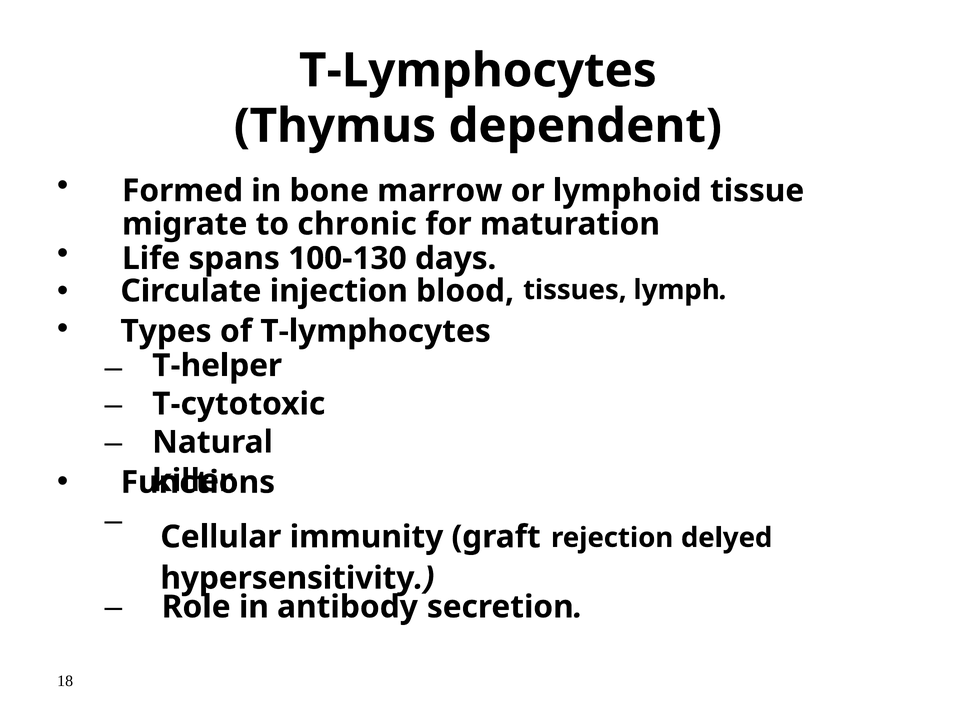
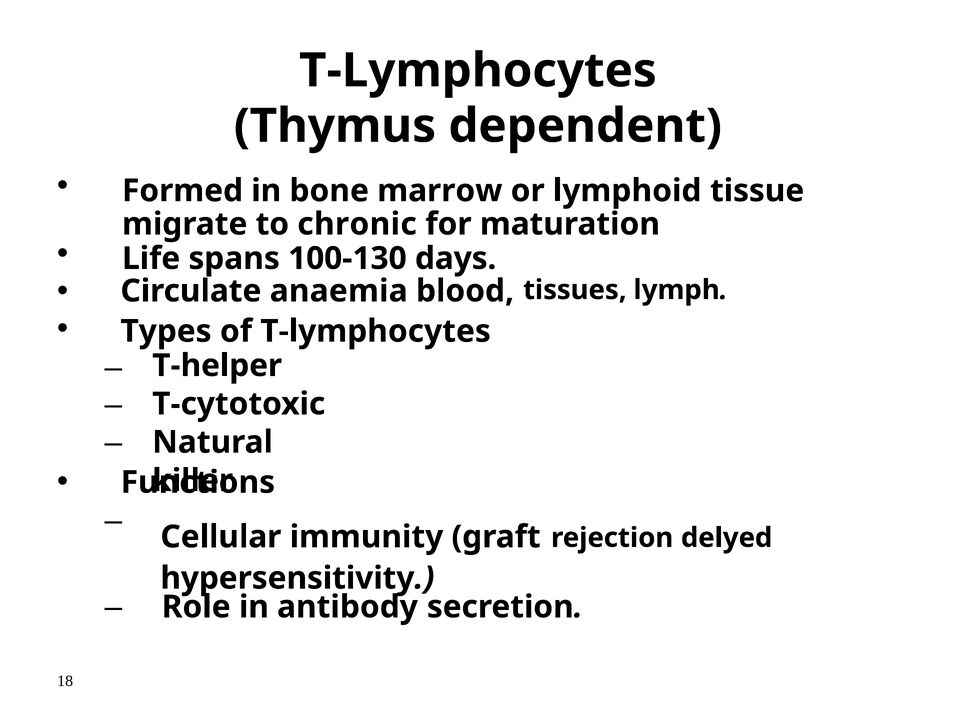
injection: injection -> anaemia
